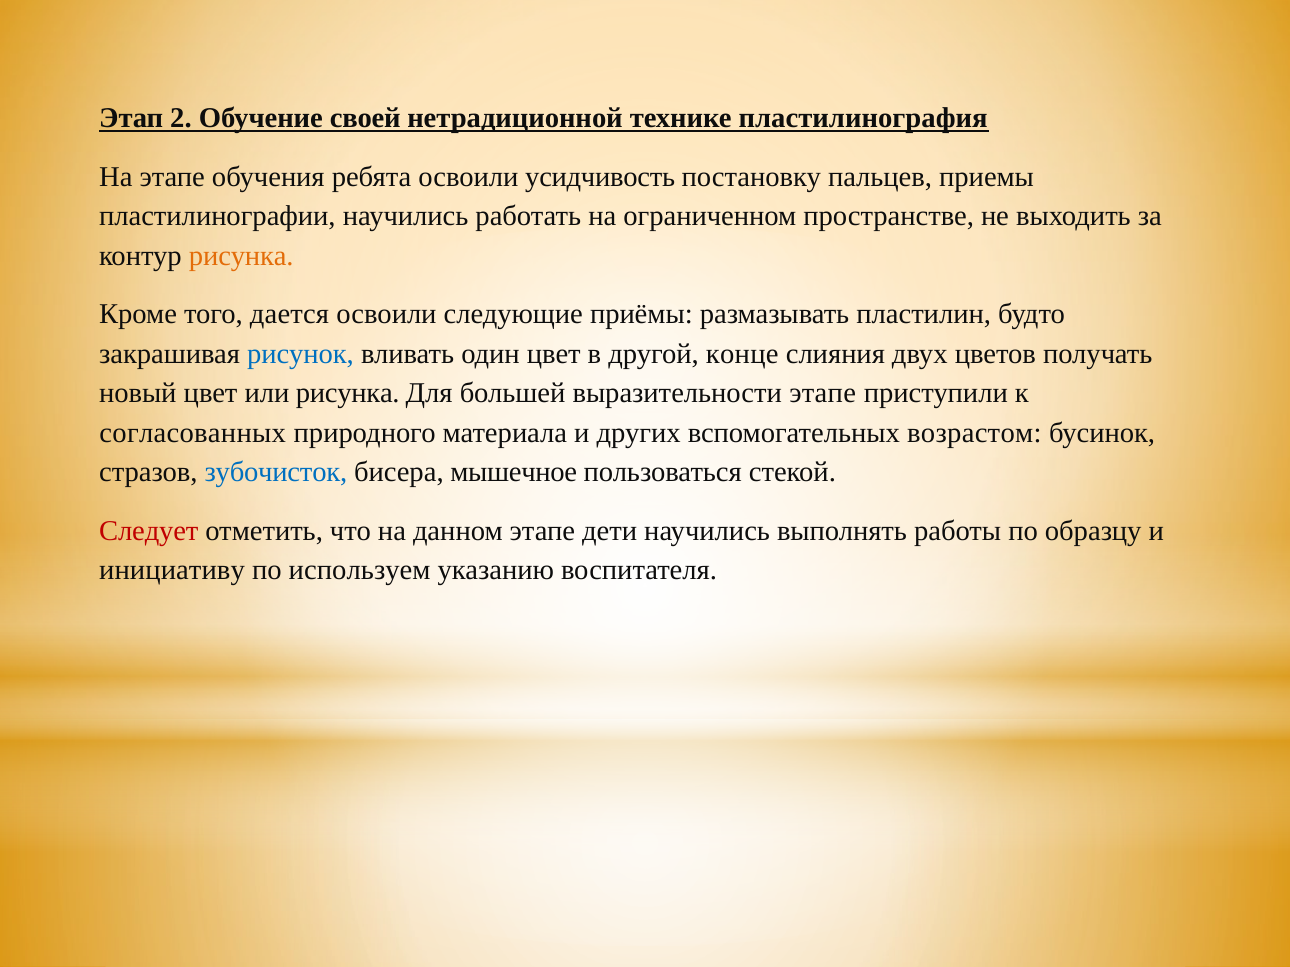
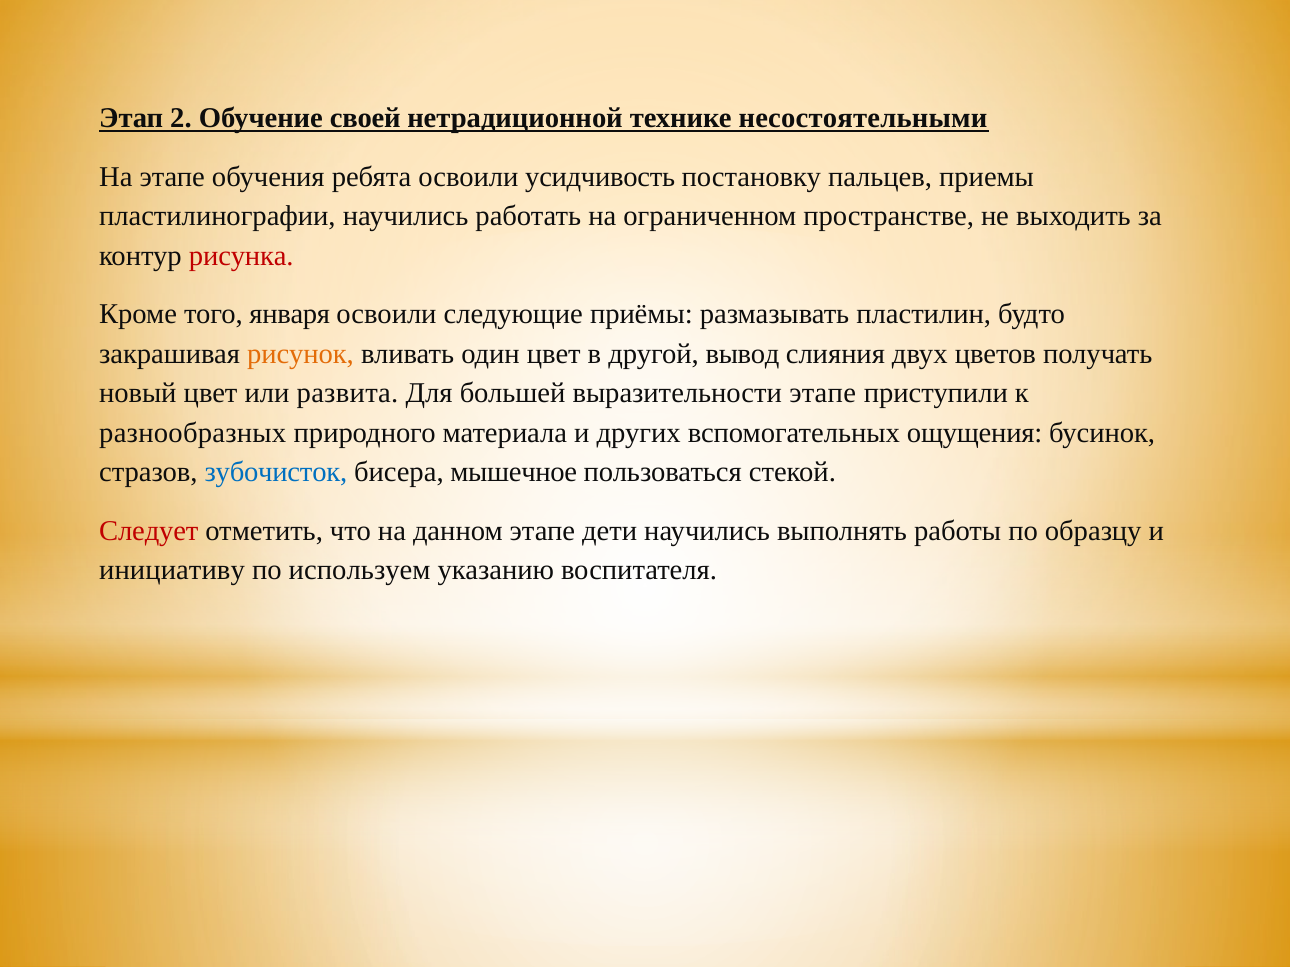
пластилинография: пластилинография -> несостоятельными
рисунка at (241, 256) colour: orange -> red
дается: дается -> января
рисунок colour: blue -> orange
конце: конце -> вывод
или рисунка: рисунка -> развита
согласованных: согласованных -> разнообразных
возрастом: возрастом -> ощущения
